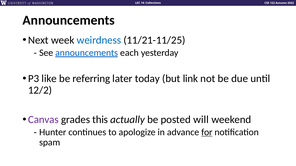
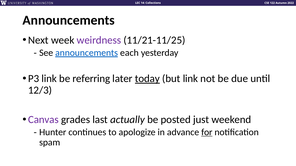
weirdness colour: blue -> purple
P3 like: like -> link
today underline: none -> present
12/2: 12/2 -> 12/3
this: this -> last
will: will -> just
